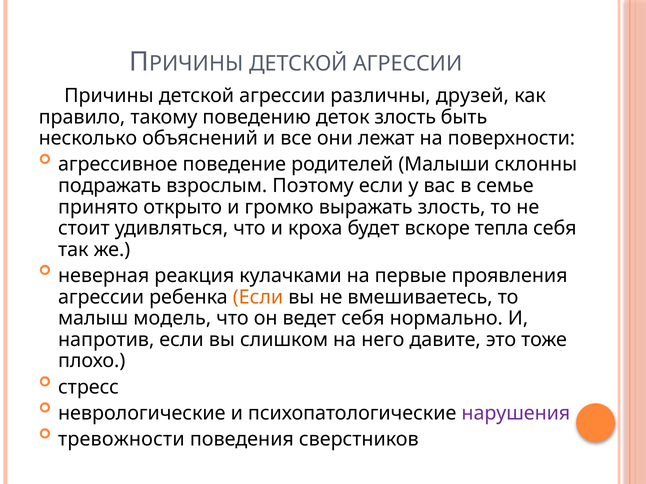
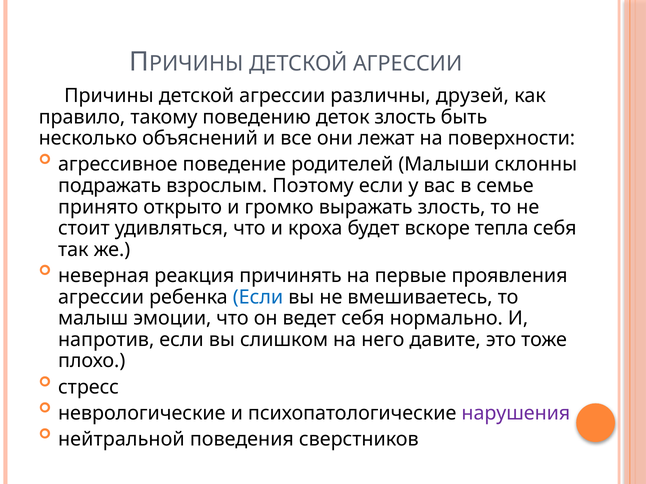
кулачками: кулачками -> причинять
Если at (258, 297) colour: orange -> blue
модель: модель -> эмоции
тревожности: тревожности -> нейтральной
